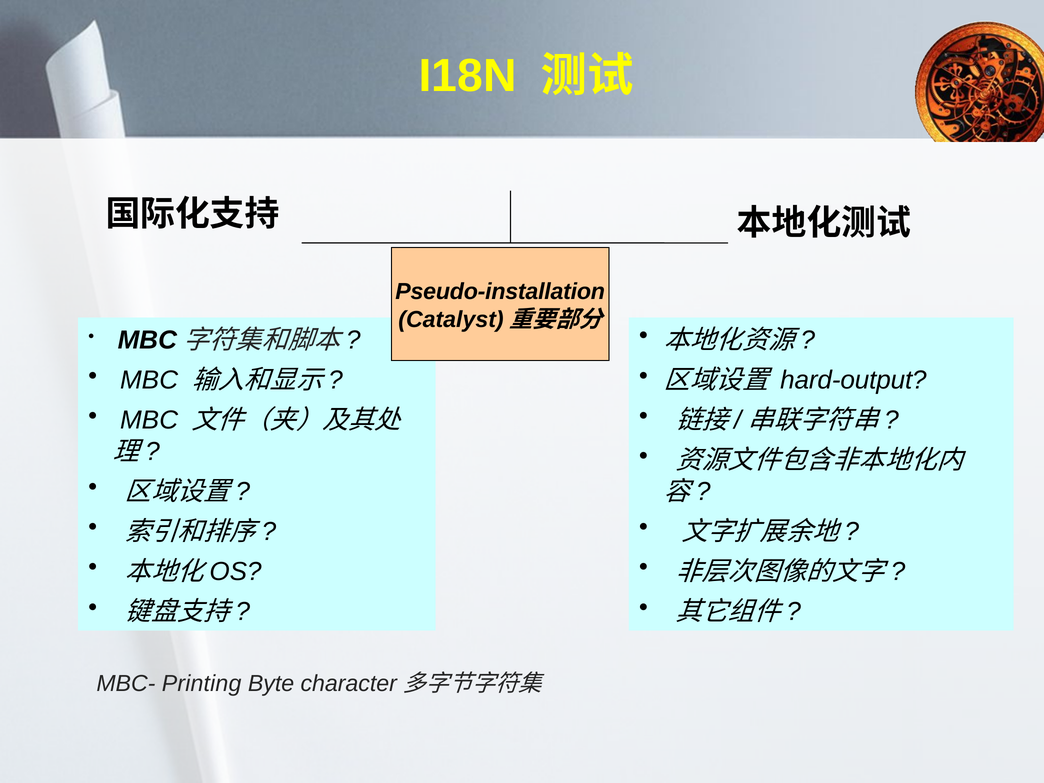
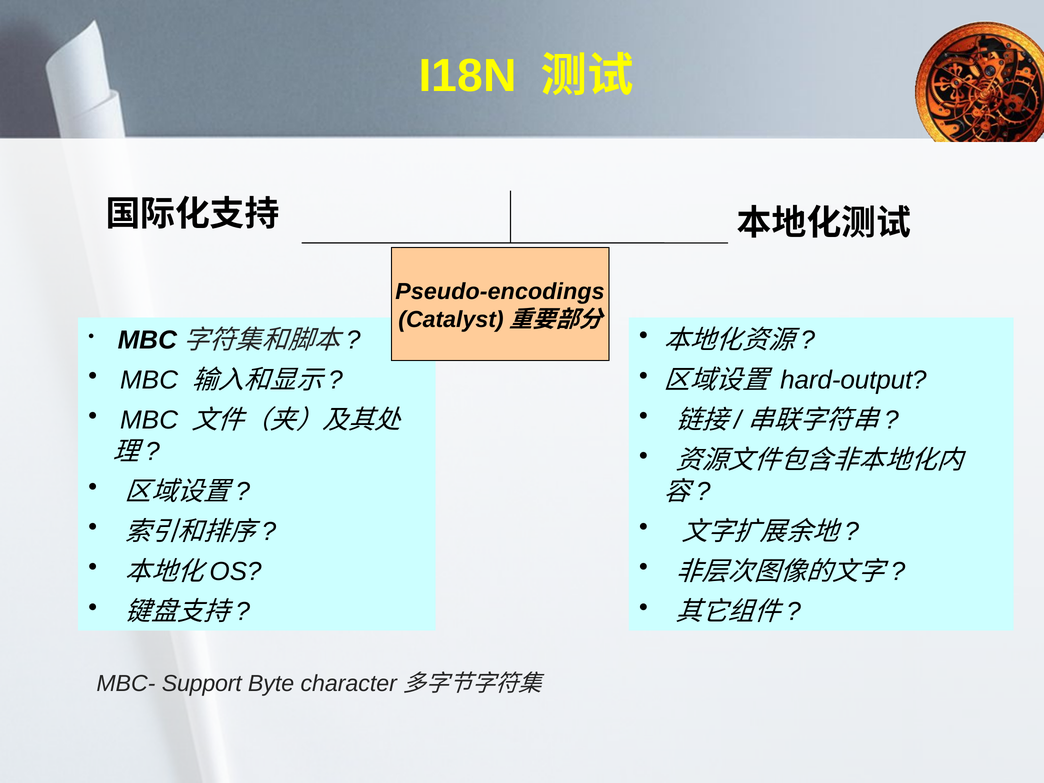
Pseudo-installation: Pseudo-installation -> Pseudo-encodings
Printing: Printing -> Support
